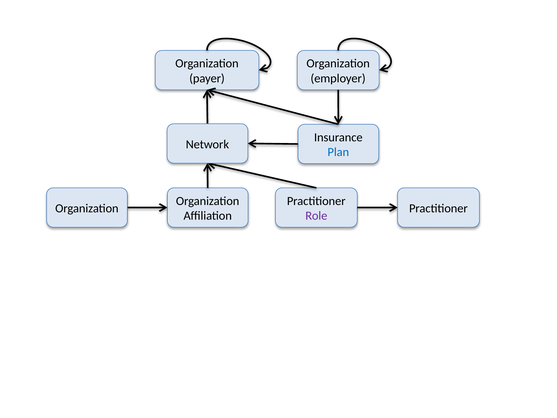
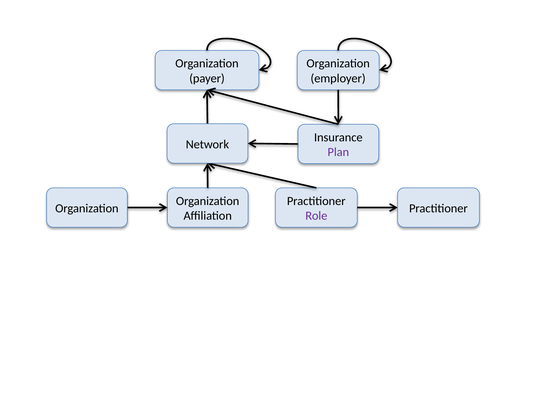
Plan colour: blue -> purple
